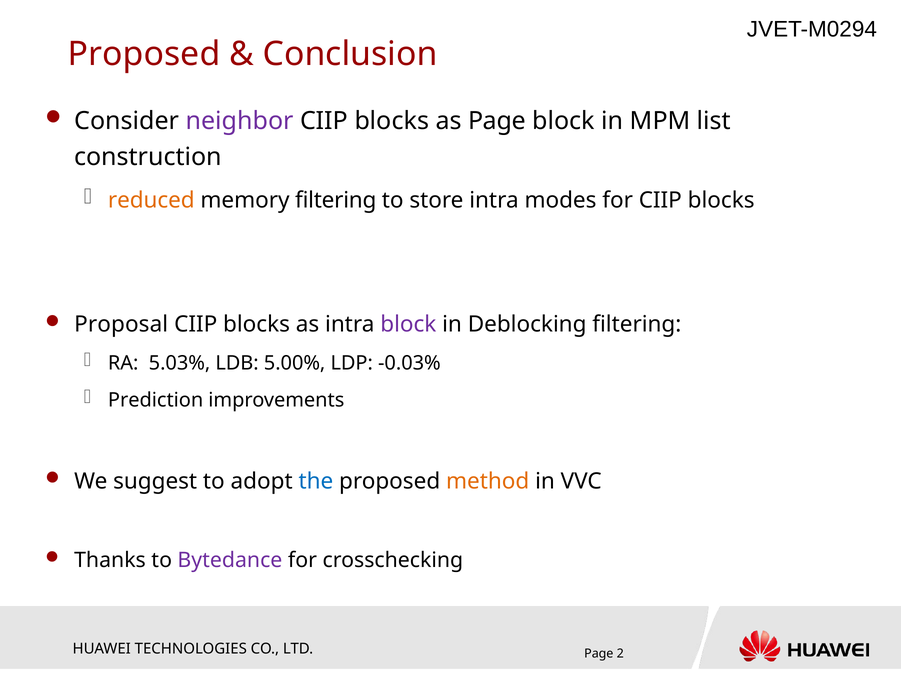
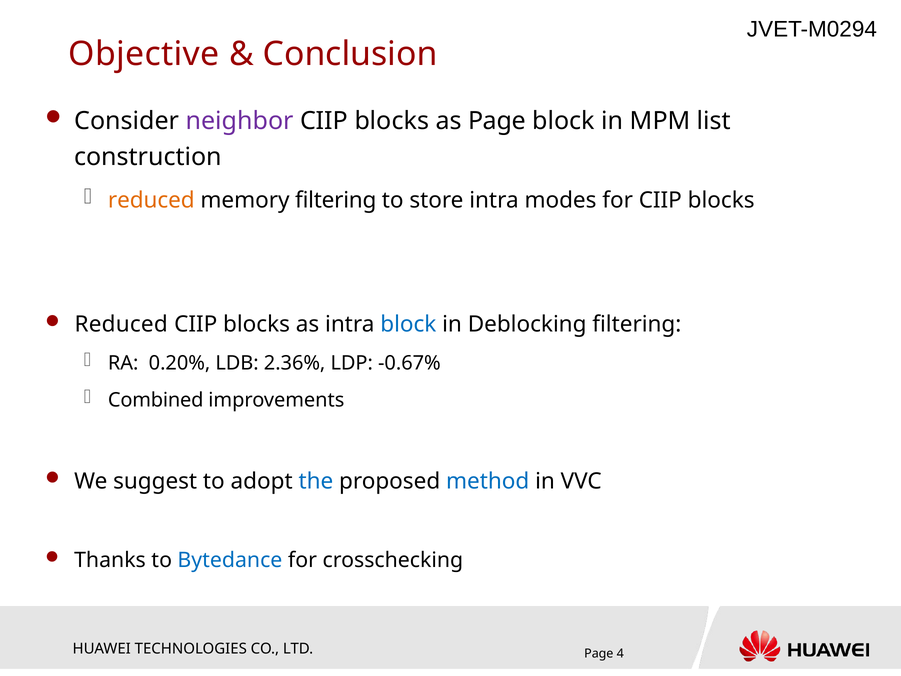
Proposed at (144, 54): Proposed -> Objective
Proposal at (121, 324): Proposal -> Reduced
block at (408, 324) colour: purple -> blue
5.03%: 5.03% -> 0.20%
5.00%: 5.00% -> 2.36%
-0.03%: -0.03% -> -0.67%
Prediction: Prediction -> Combined
method colour: orange -> blue
Bytedance colour: purple -> blue
2: 2 -> 4
